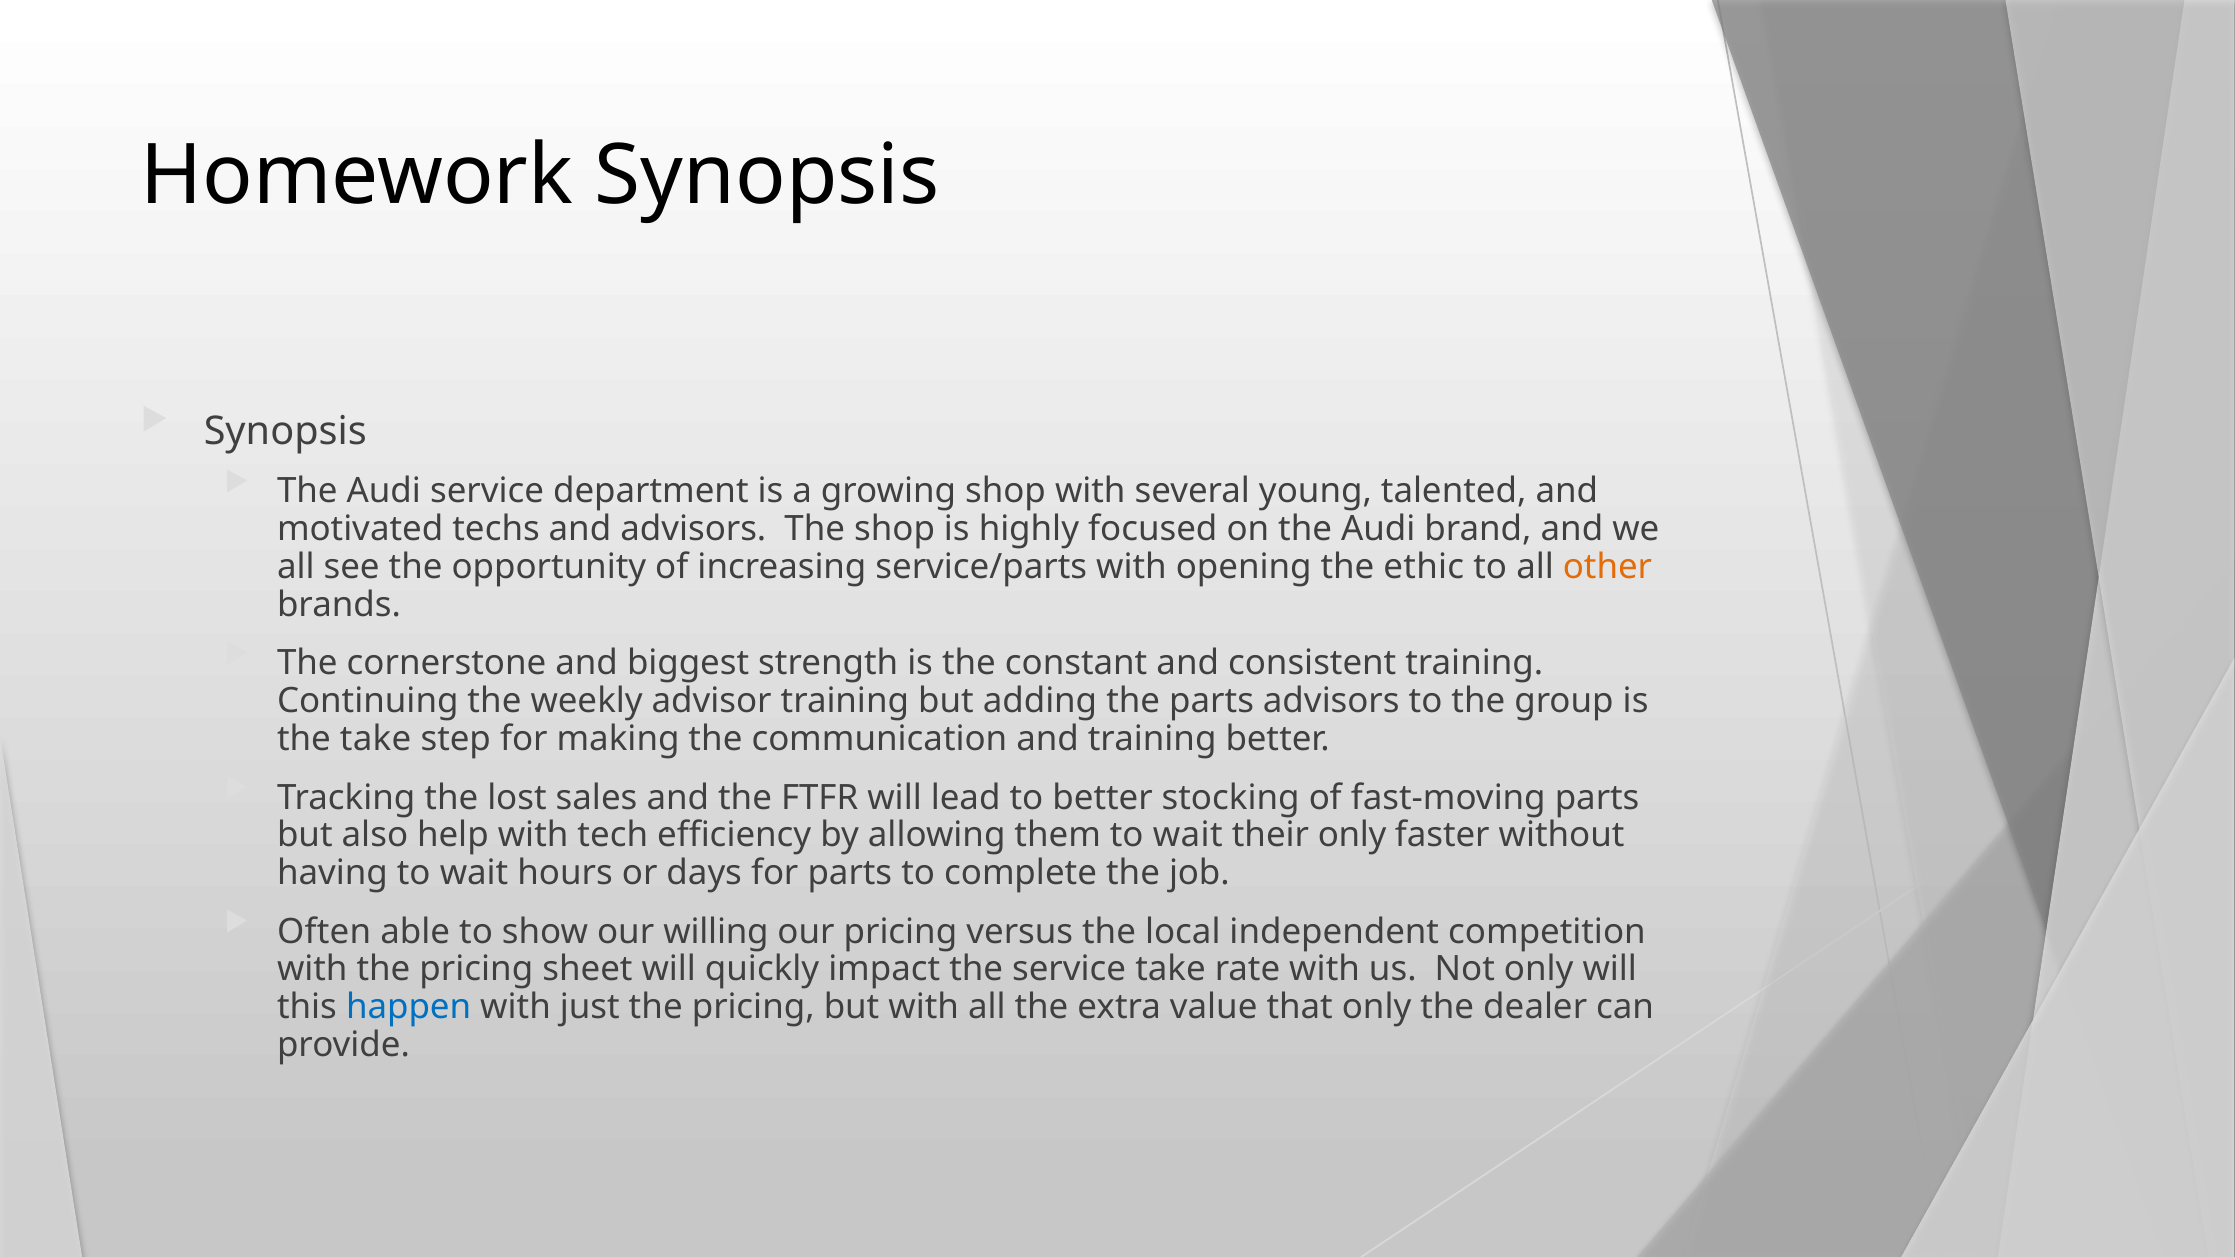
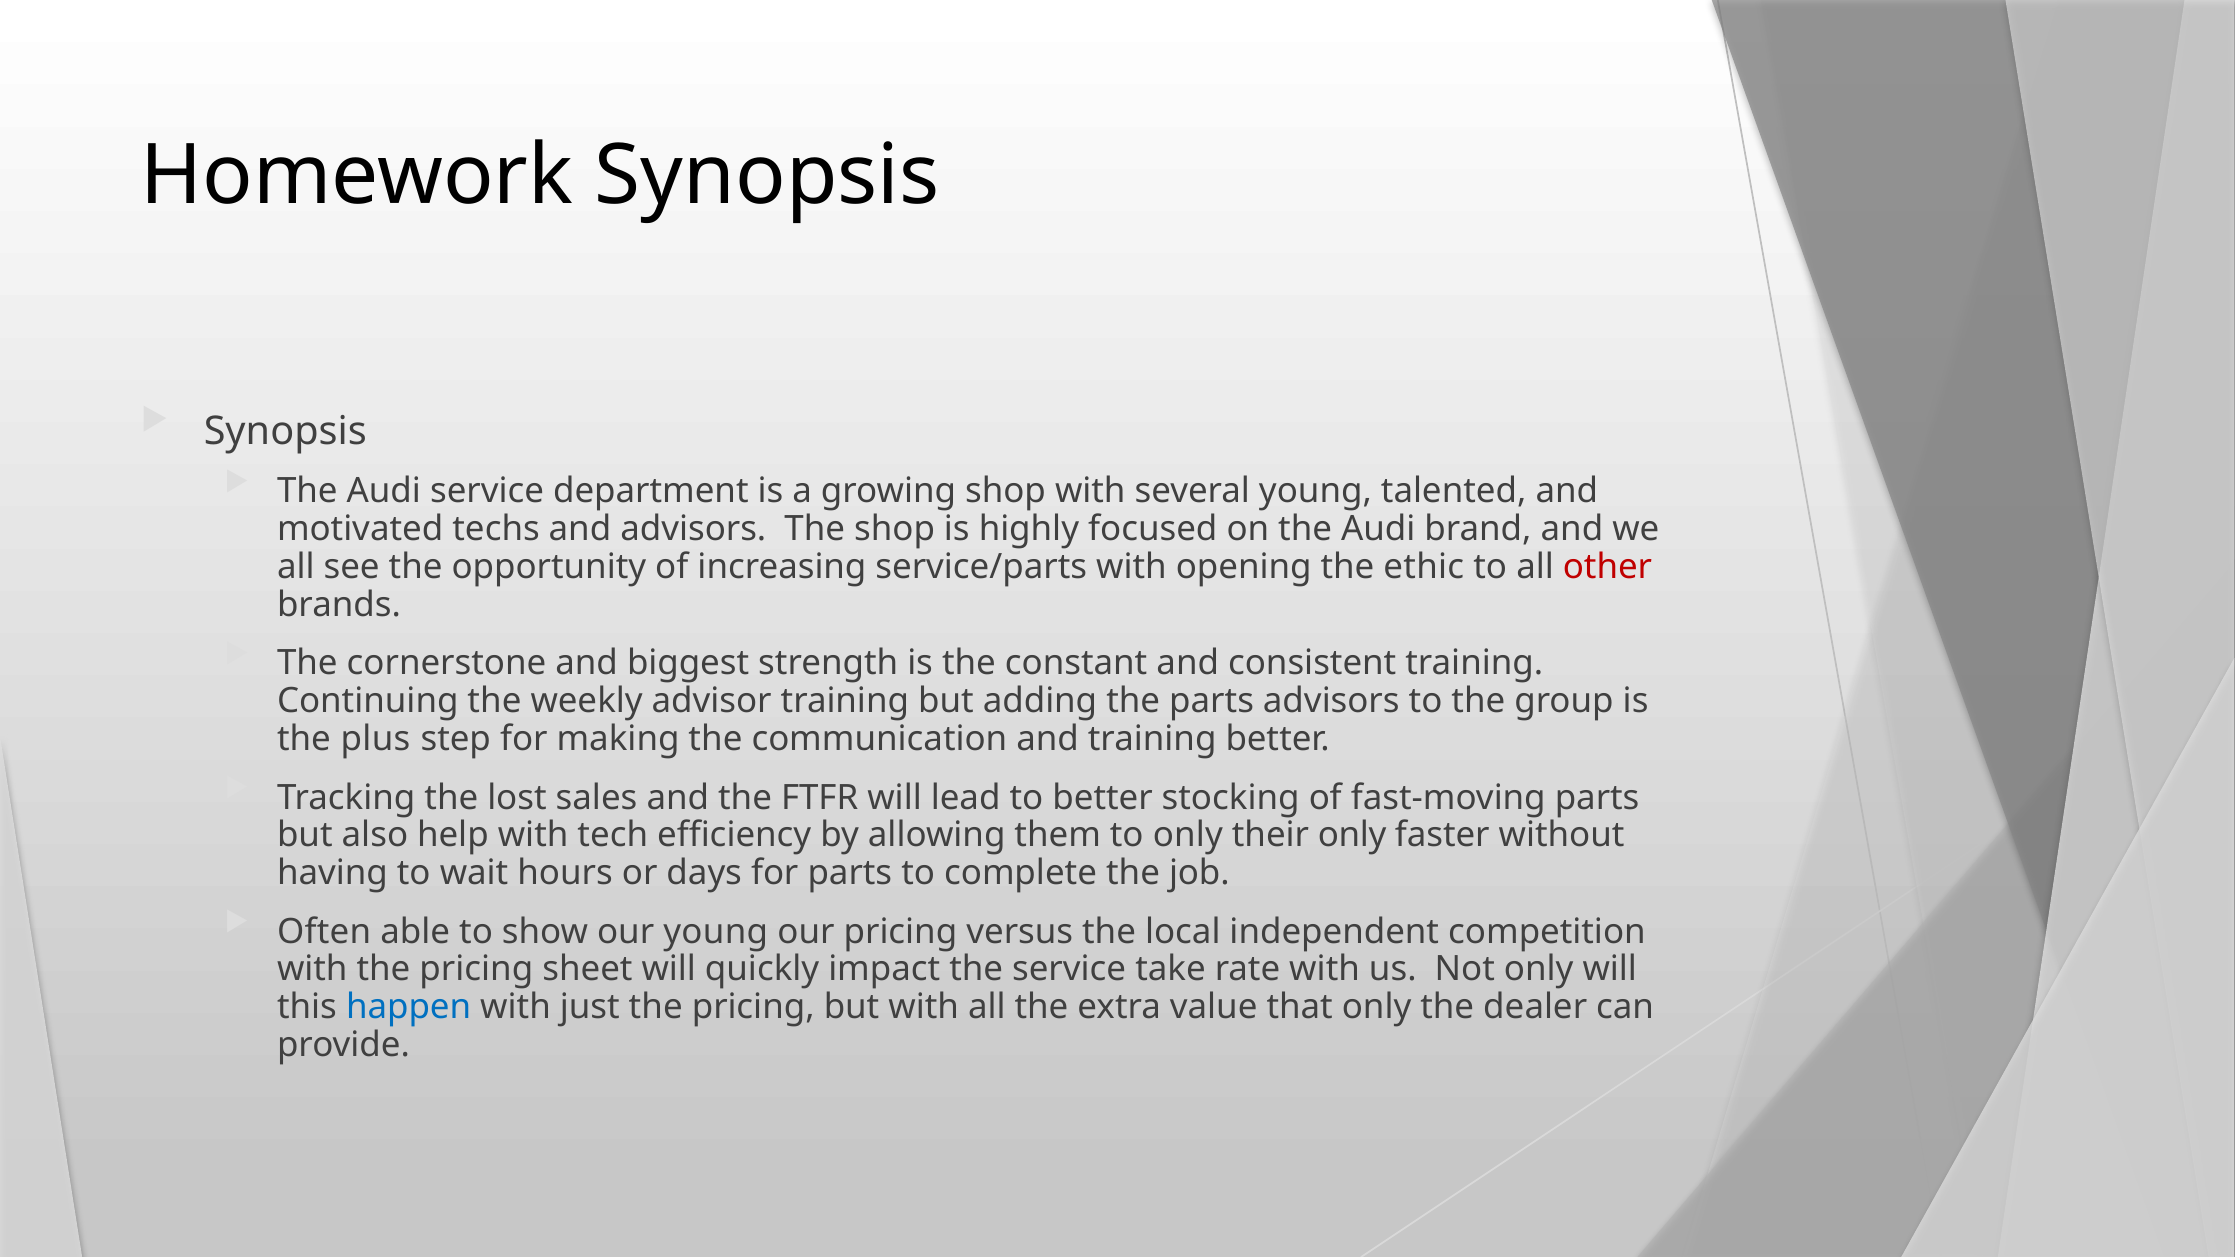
other colour: orange -> red
the take: take -> plus
them to wait: wait -> only
our willing: willing -> young
